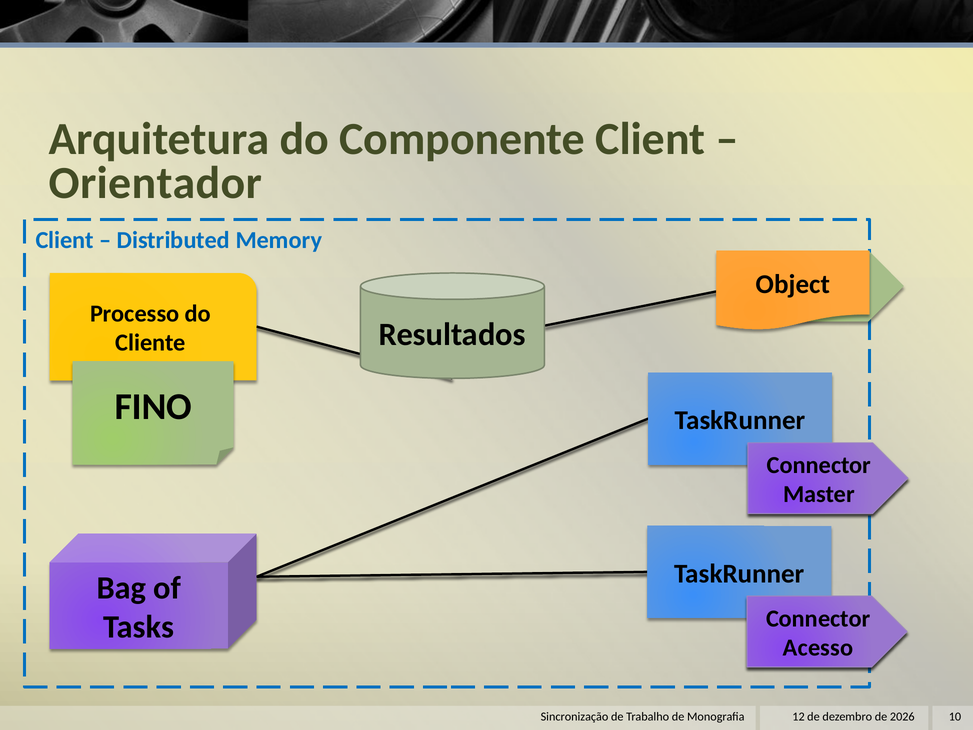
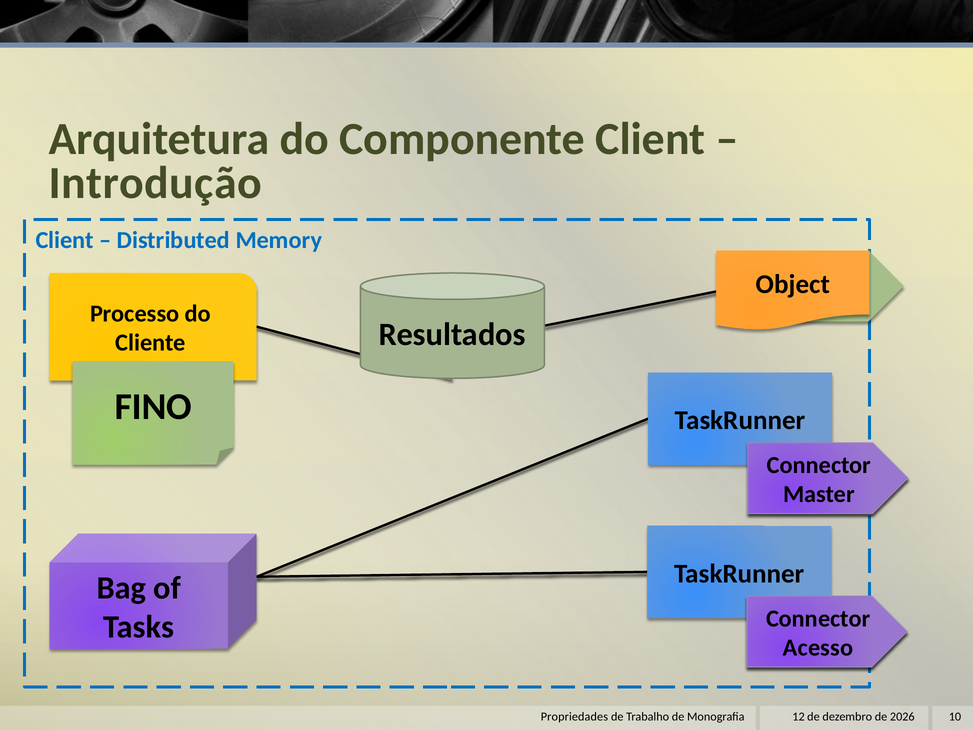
Orientador: Orientador -> Introdução
Sincronização: Sincronização -> Propriedades
